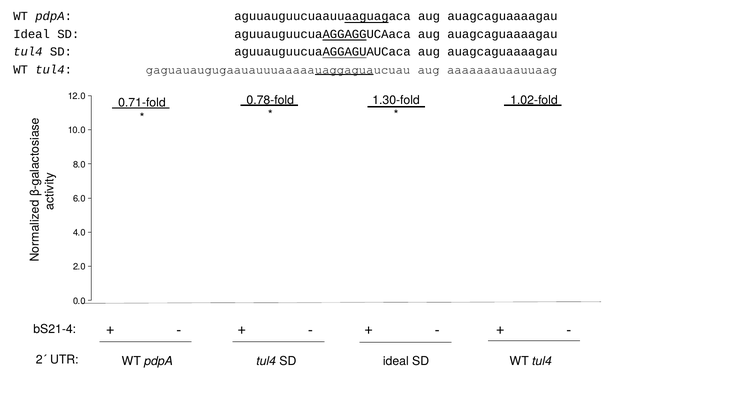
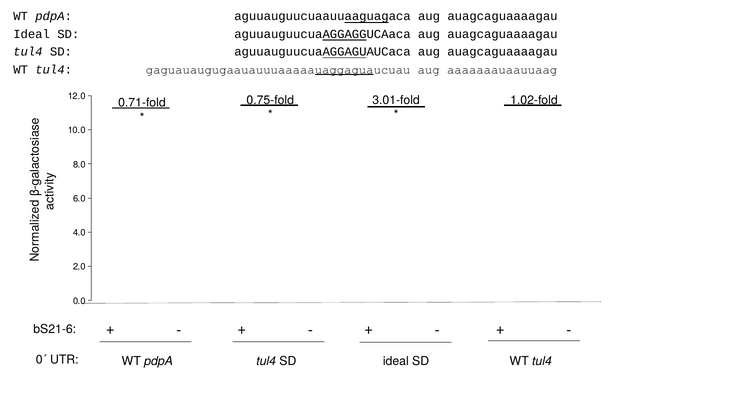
0.78-fold: 0.78-fold -> 0.75-fold
1.30-fold: 1.30-fold -> 3.01-fold
bS21-4: bS21-4 -> bS21-6
2´: 2´ -> 0´
